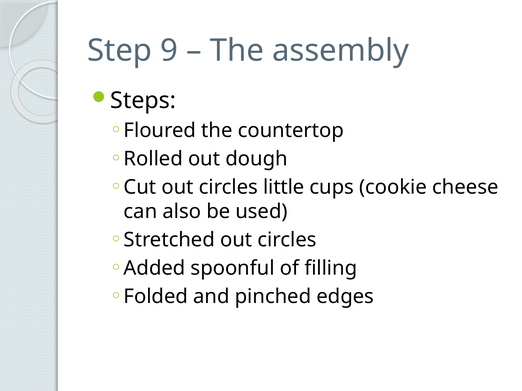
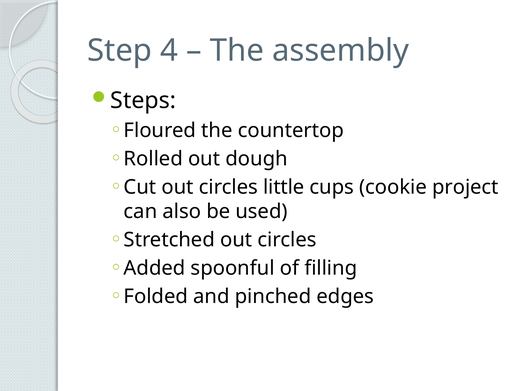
9: 9 -> 4
cheese: cheese -> project
